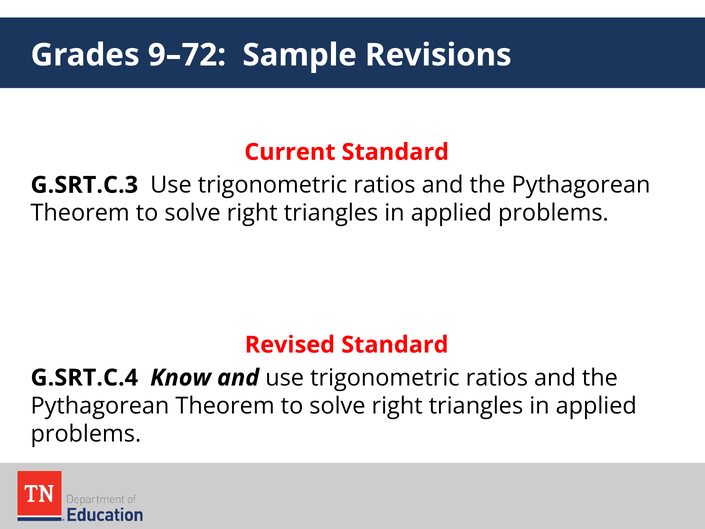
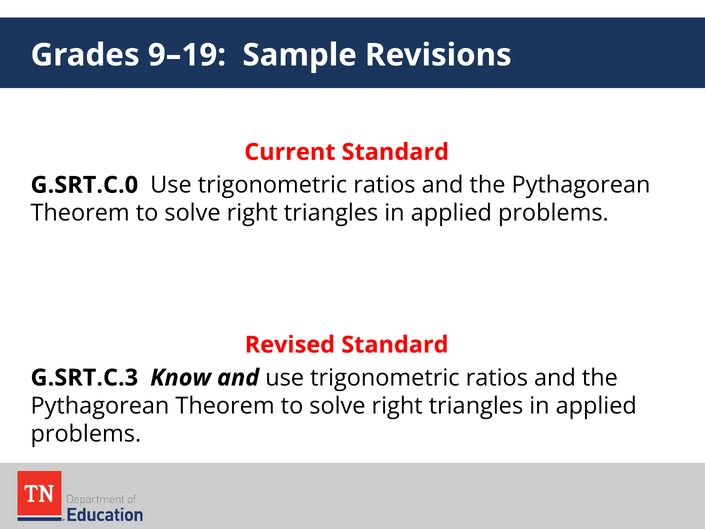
9–72: 9–72 -> 9–19
G.SRT.C.3: G.SRT.C.3 -> G.SRT.C.0
G.SRT.C.4: G.SRT.C.4 -> G.SRT.C.3
